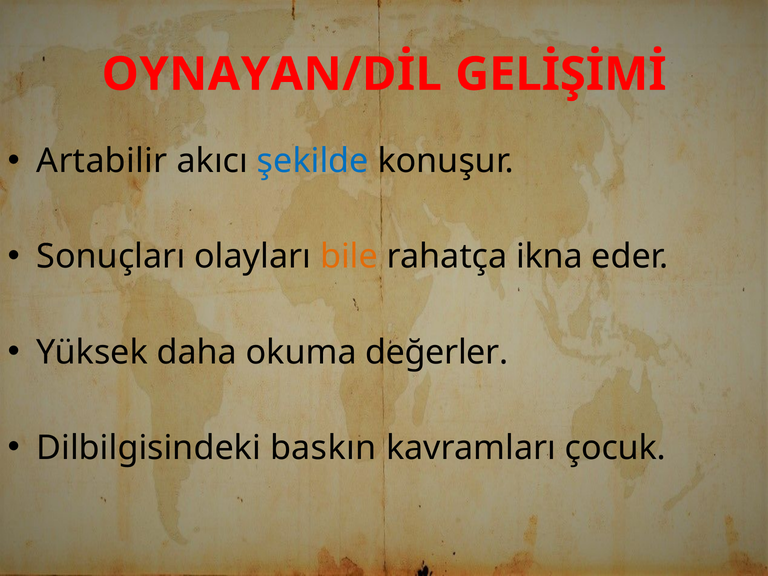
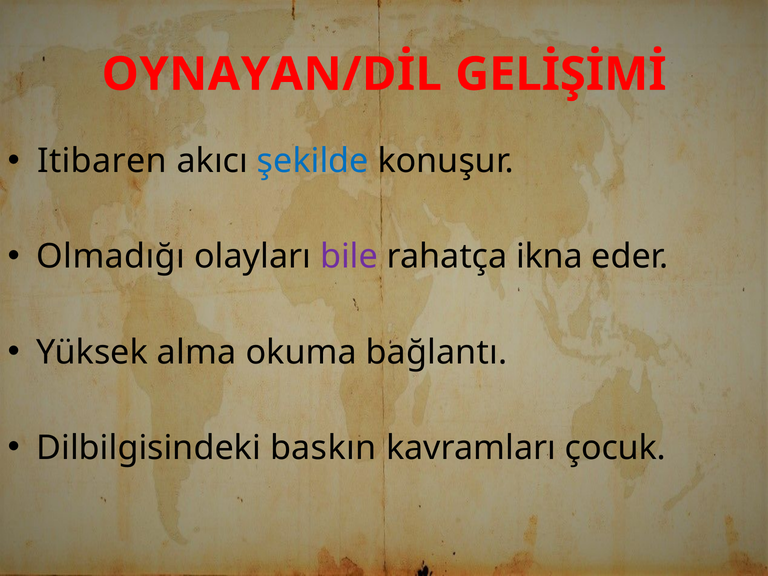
Artabilir: Artabilir -> Itibaren
Sonuçları: Sonuçları -> Olmadığı
bile colour: orange -> purple
daha: daha -> alma
değerler: değerler -> bağlantı
